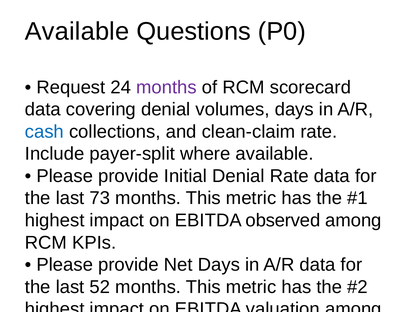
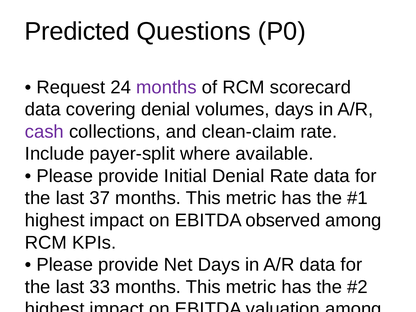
Available at (77, 32): Available -> Predicted
cash at (44, 132) colour: blue -> purple
73: 73 -> 37
52: 52 -> 33
